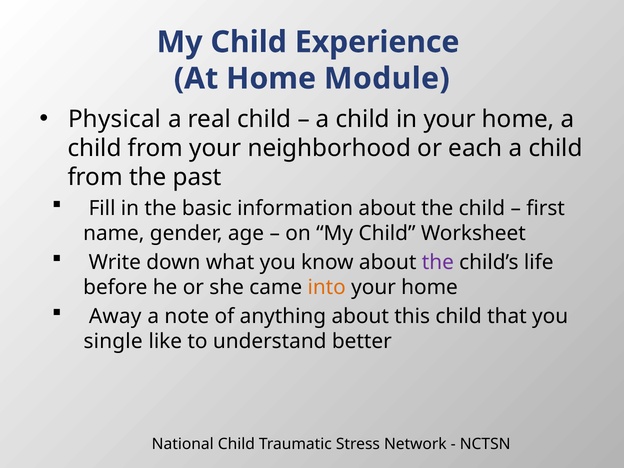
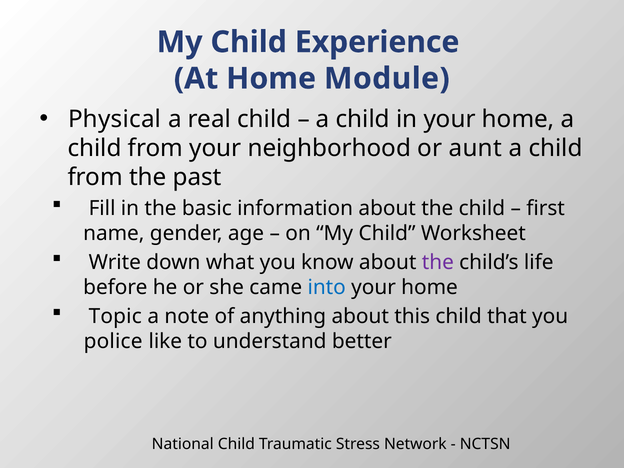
each: each -> aunt
into colour: orange -> blue
Away: Away -> Topic
single: single -> police
